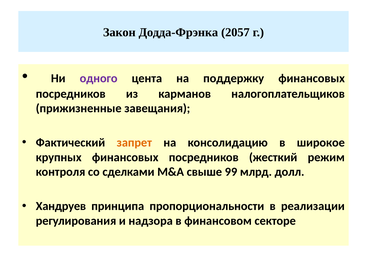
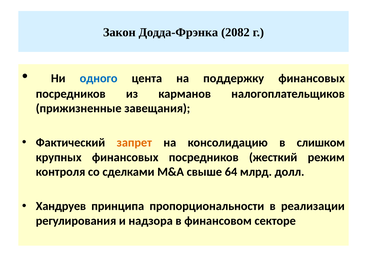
2057: 2057 -> 2082
одного colour: purple -> blue
широкое: широкое -> слишком
99: 99 -> 64
